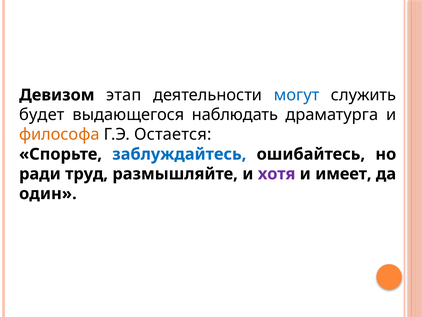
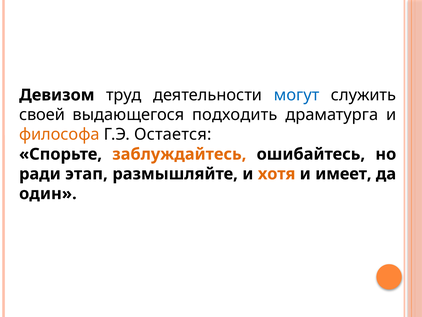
этап: этап -> труд
будет: будет -> своей
наблюдать: наблюдать -> подходить
заблуждайтесь colour: blue -> orange
труд: труд -> этап
хотя colour: purple -> orange
